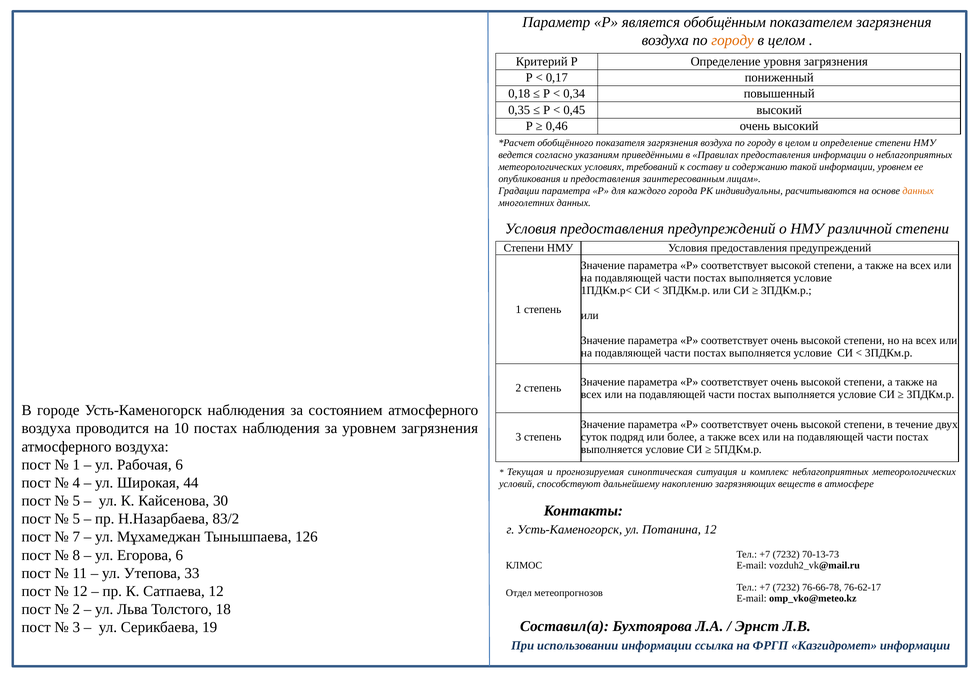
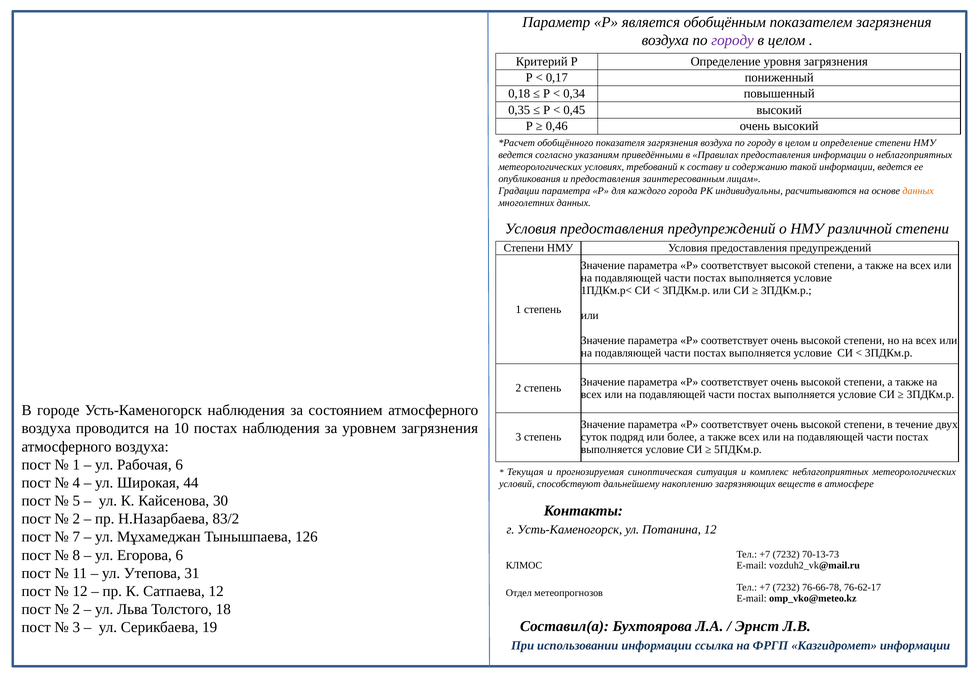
городу at (733, 40) colour: orange -> purple
информации уровнем: уровнем -> ведется
5 at (76, 519): 5 -> 2
33: 33 -> 31
